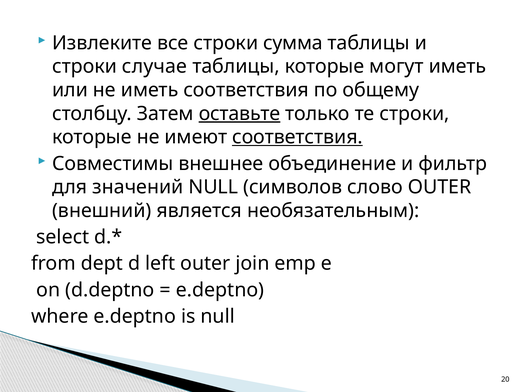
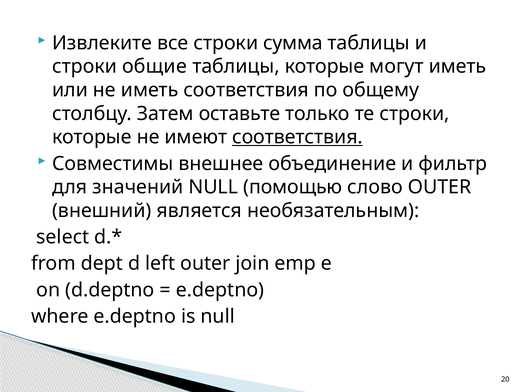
случае: случае -> общие
оставьте underline: present -> none
символов: символов -> помощью
